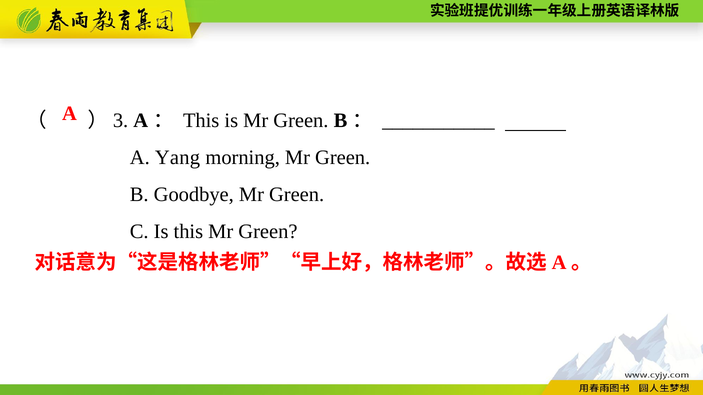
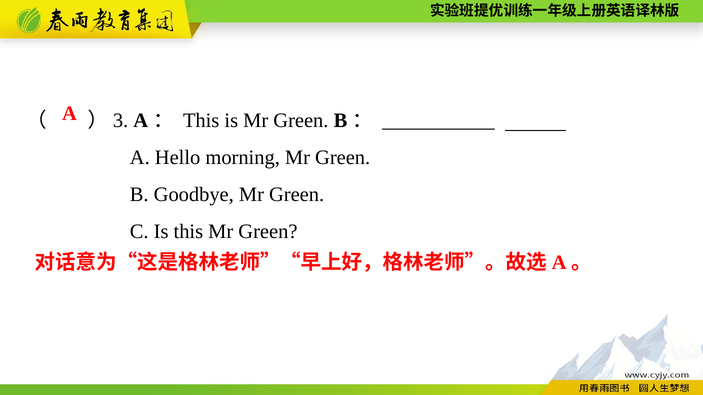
Yang: Yang -> Hello
